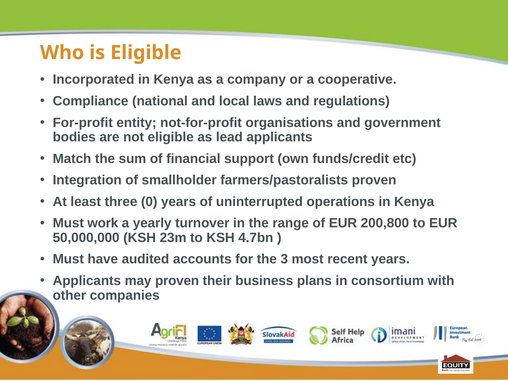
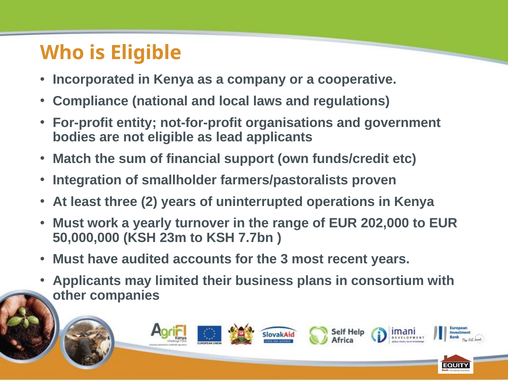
0: 0 -> 2
200,800: 200,800 -> 202,000
4.7bn: 4.7bn -> 7.7bn
may proven: proven -> limited
